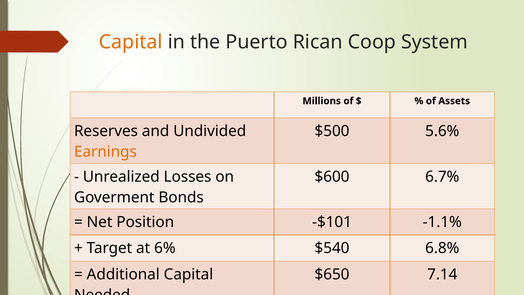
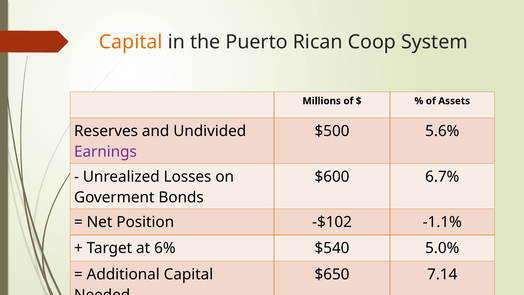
Earnings colour: orange -> purple
-$101: -$101 -> -$102
6.8%: 6.8% -> 5.0%
